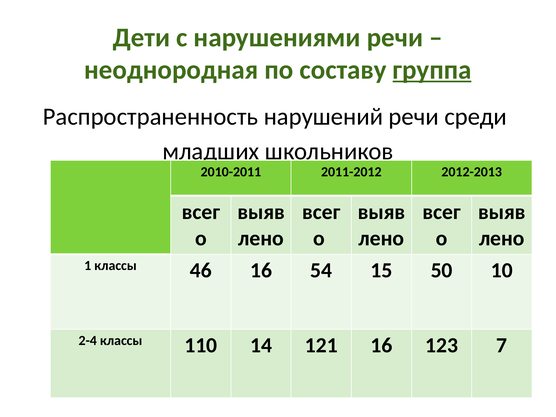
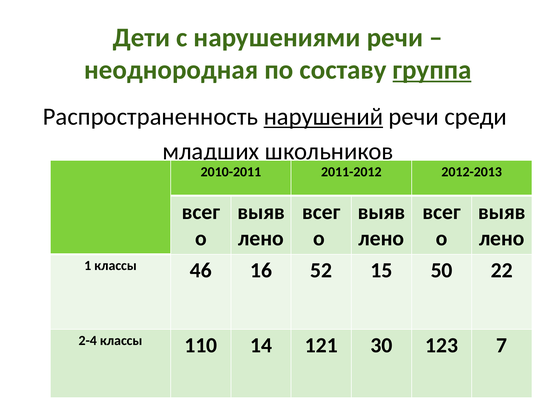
нарушений underline: none -> present
54: 54 -> 52
10: 10 -> 22
121 16: 16 -> 30
